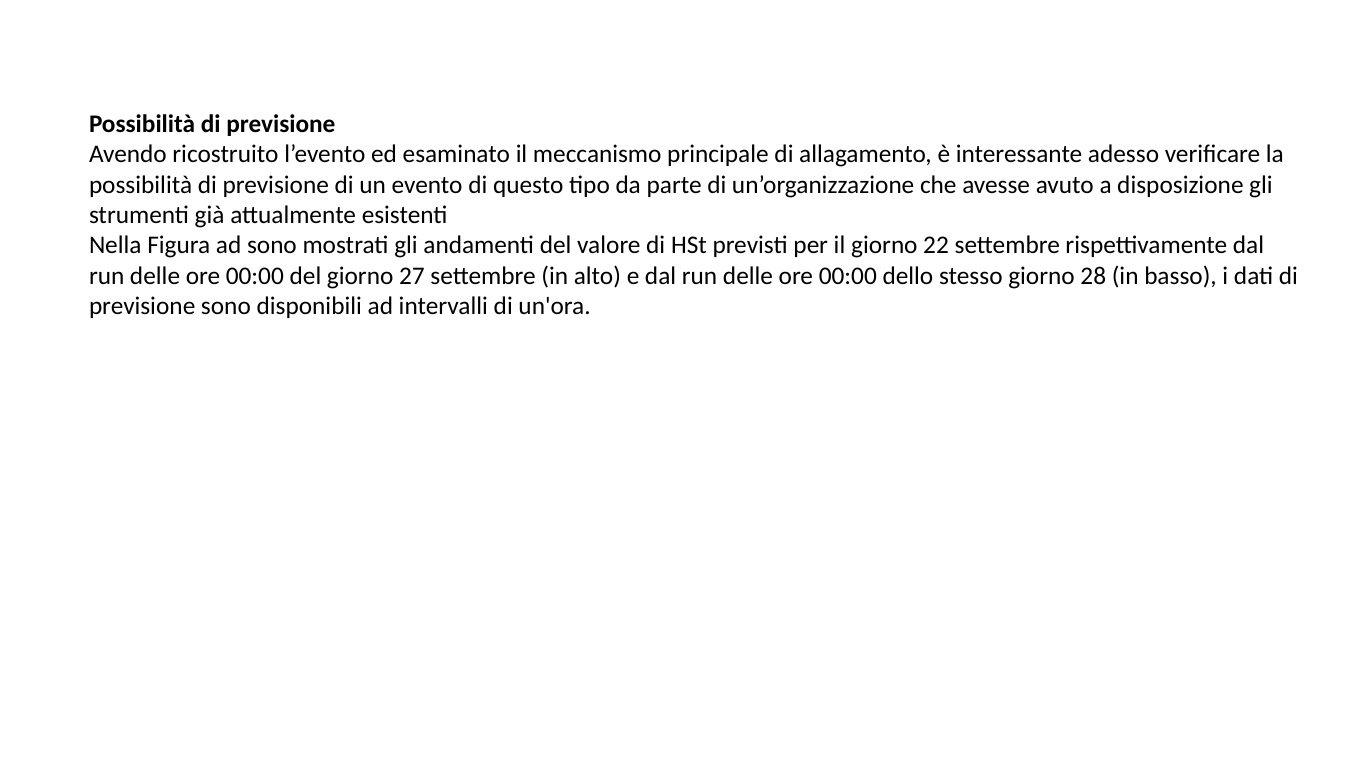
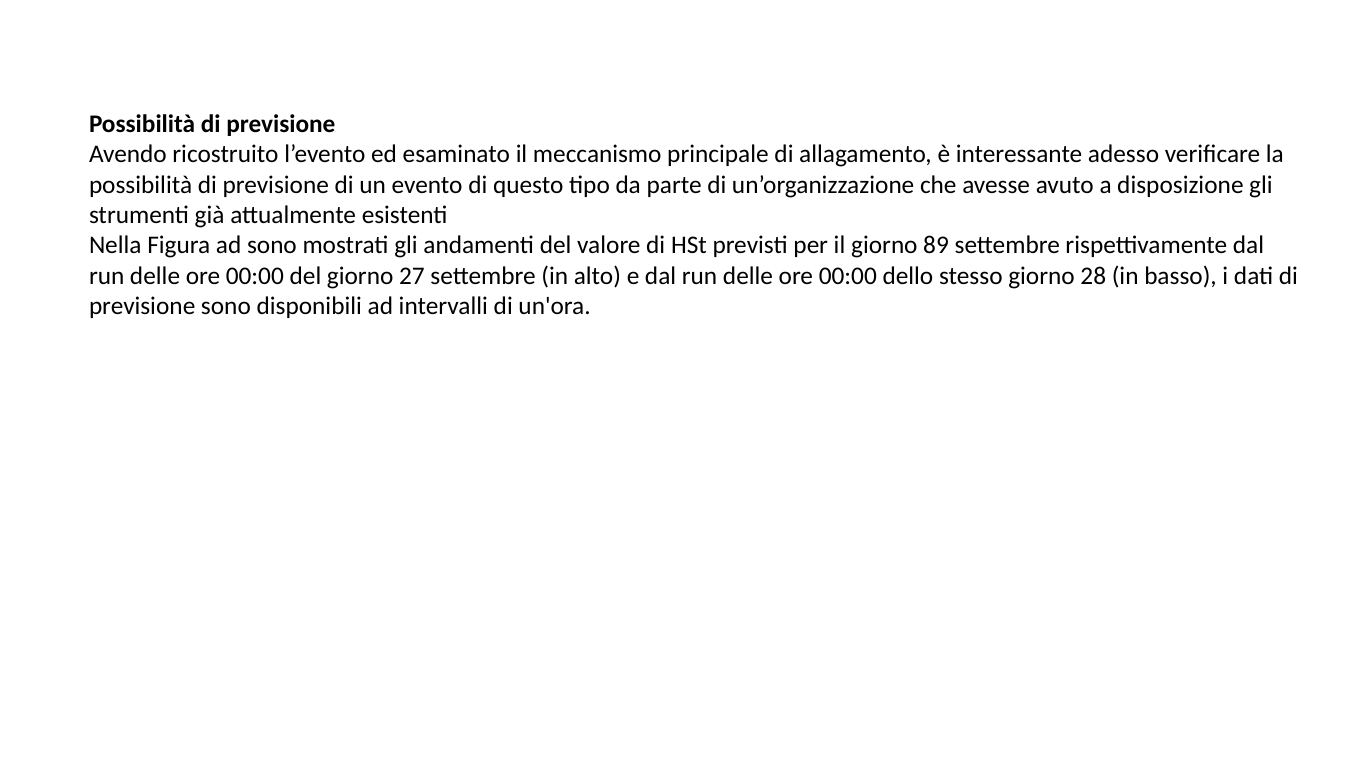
22: 22 -> 89
